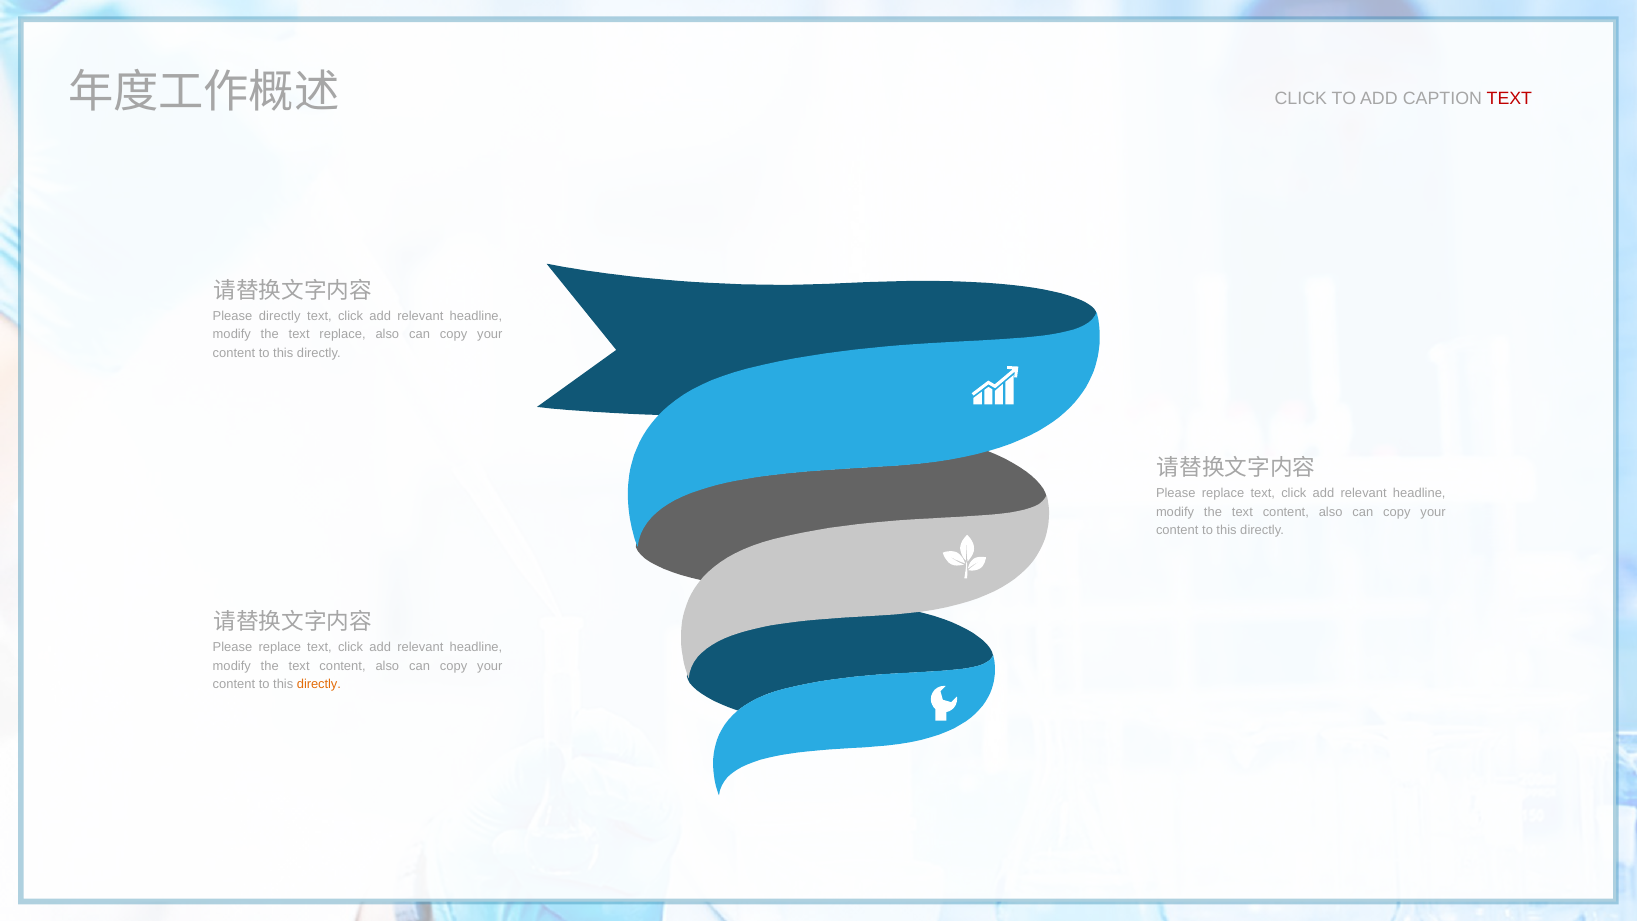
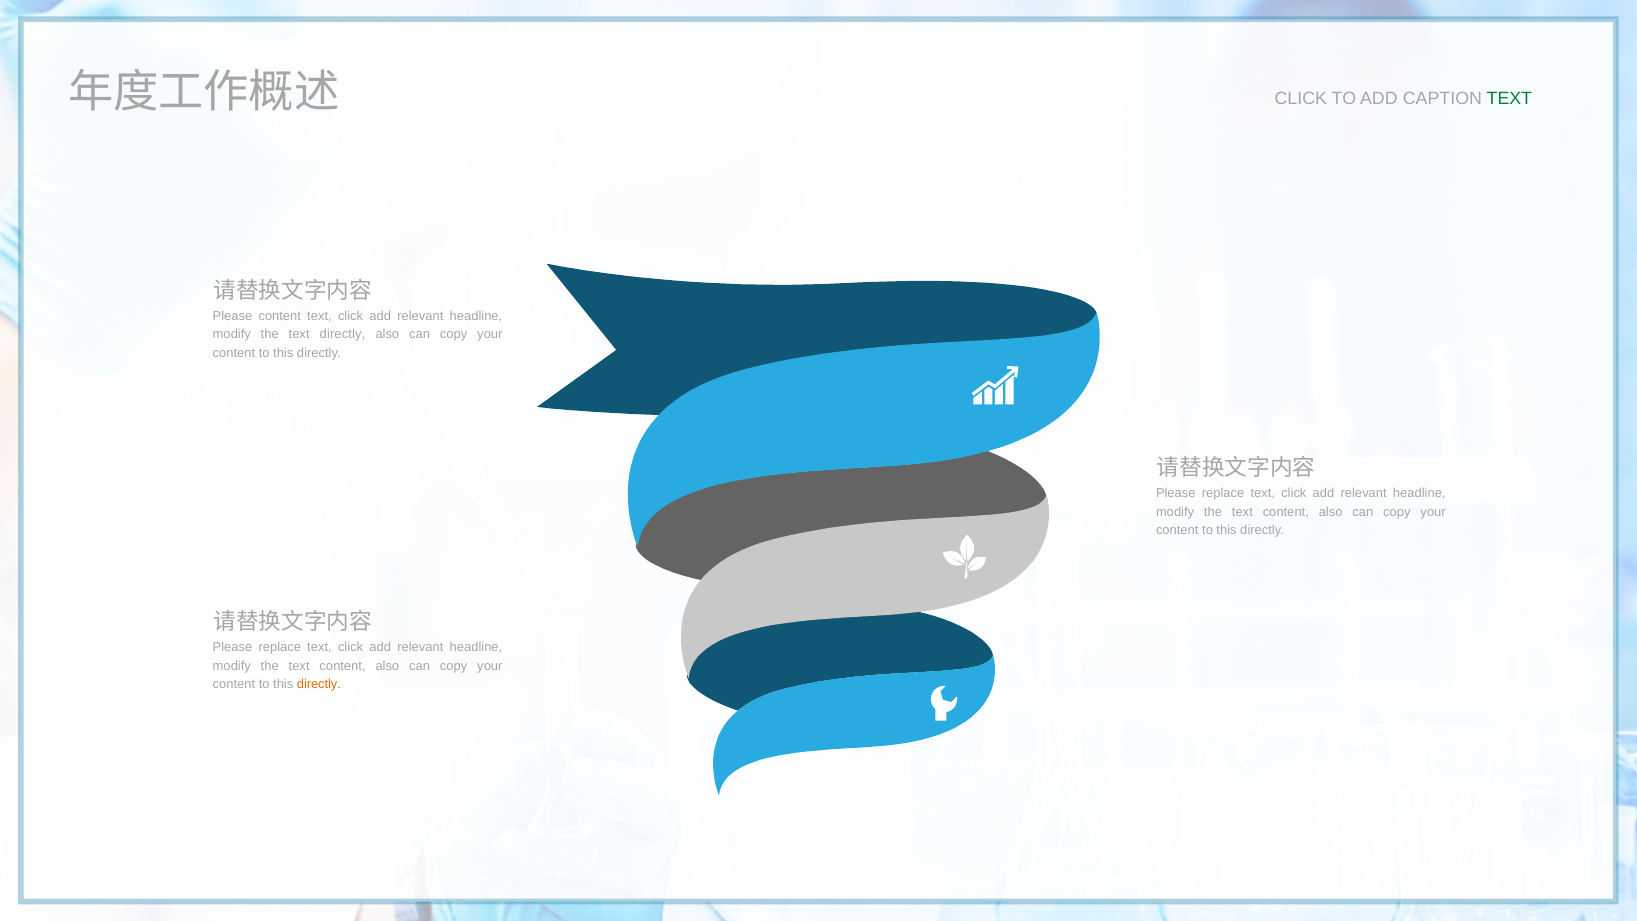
TEXT at (1509, 99) colour: red -> green
Please directly: directly -> content
text replace: replace -> directly
